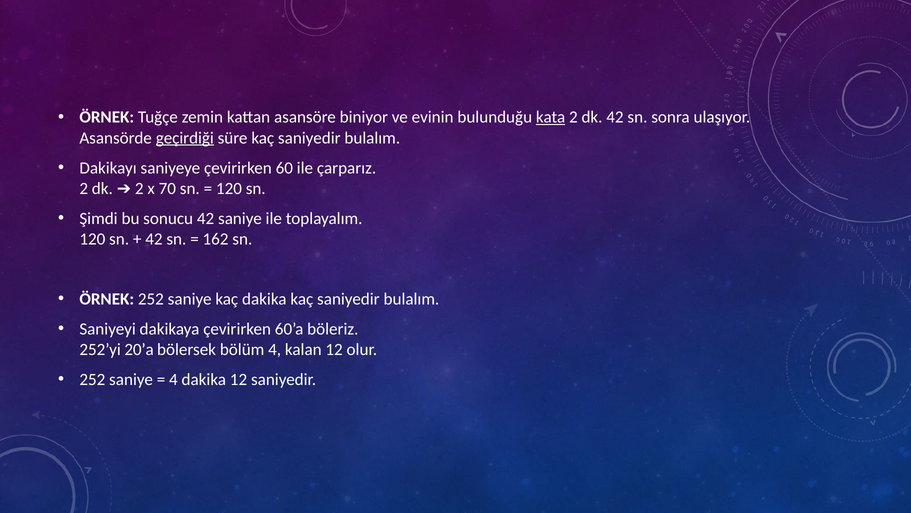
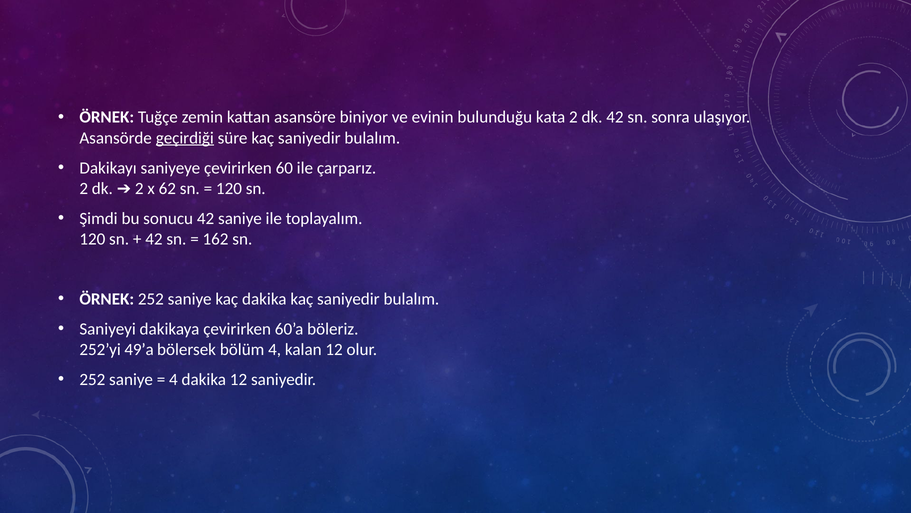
kata underline: present -> none
70: 70 -> 62
20’a: 20’a -> 49’a
